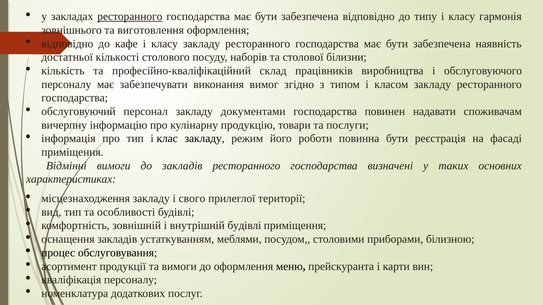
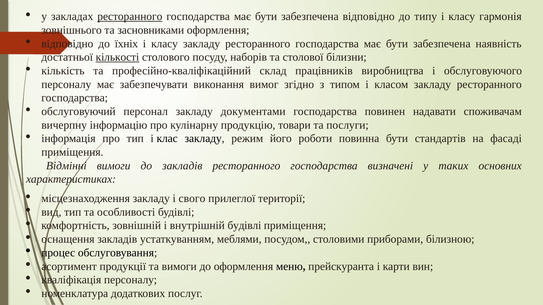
виготовлення: виготовлення -> засновниками
кафе: кафе -> їхніх
кількості underline: none -> present
реєстрація: реєстрація -> стандартів
